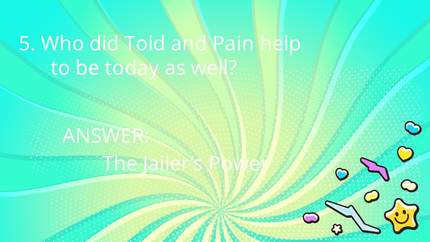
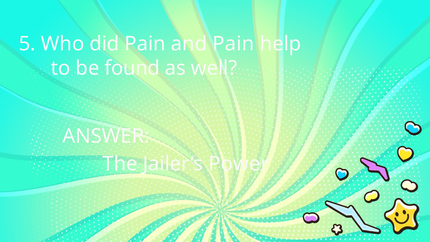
did Told: Told -> Pain
today: today -> found
